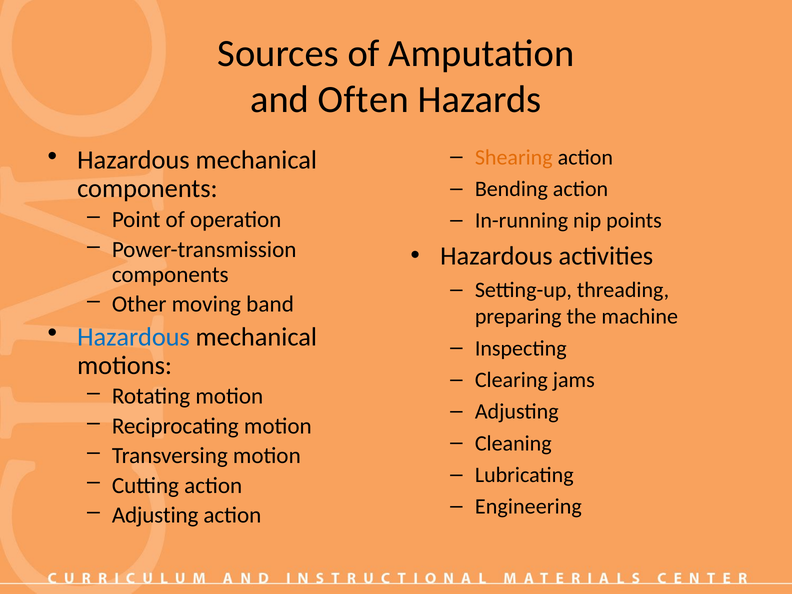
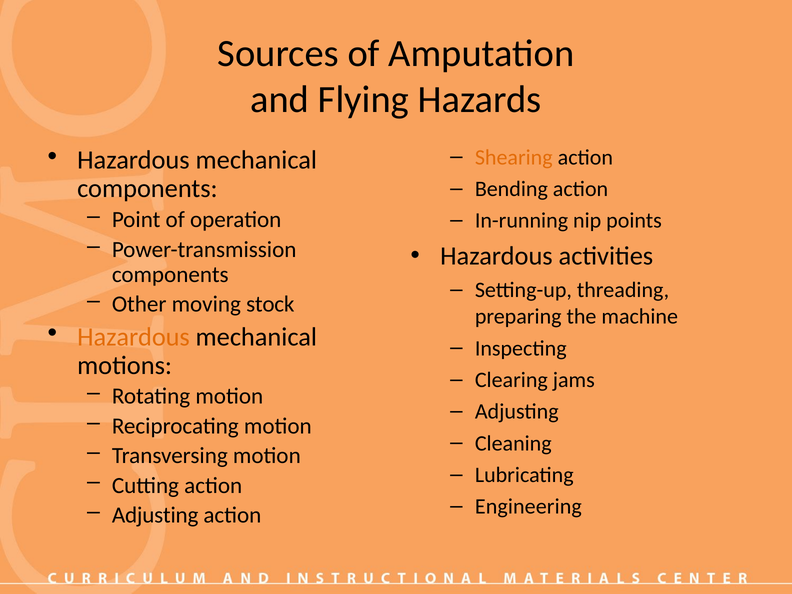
Often: Often -> Flying
band: band -> stock
Hazardous at (134, 337) colour: blue -> orange
